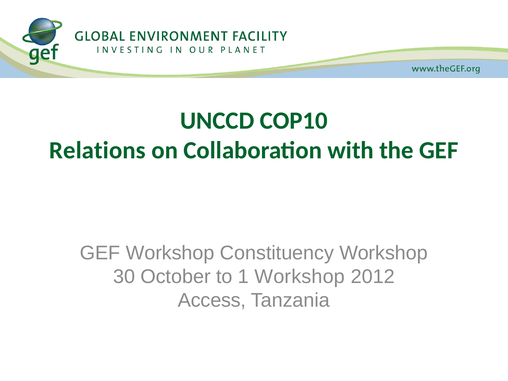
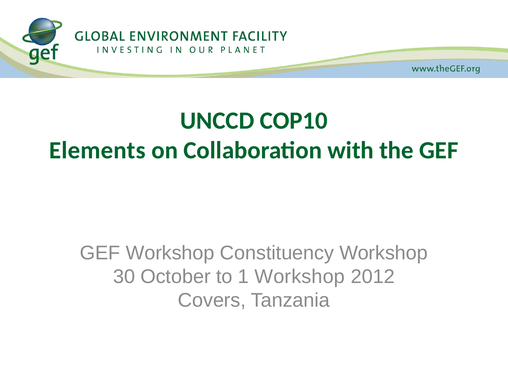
Relations: Relations -> Elements
Access: Access -> Covers
